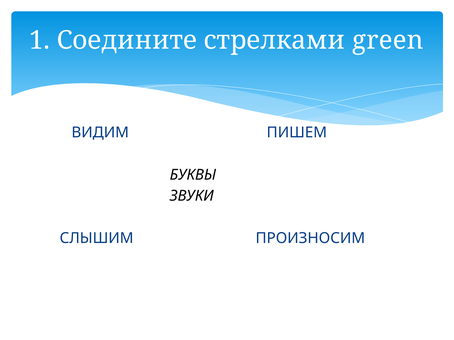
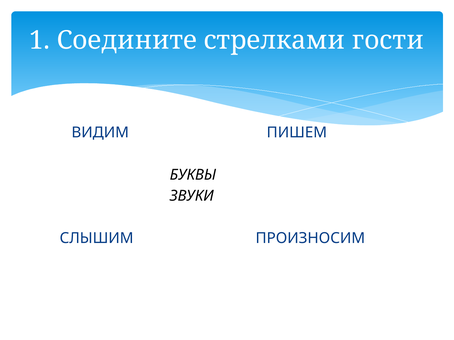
green: green -> гости
